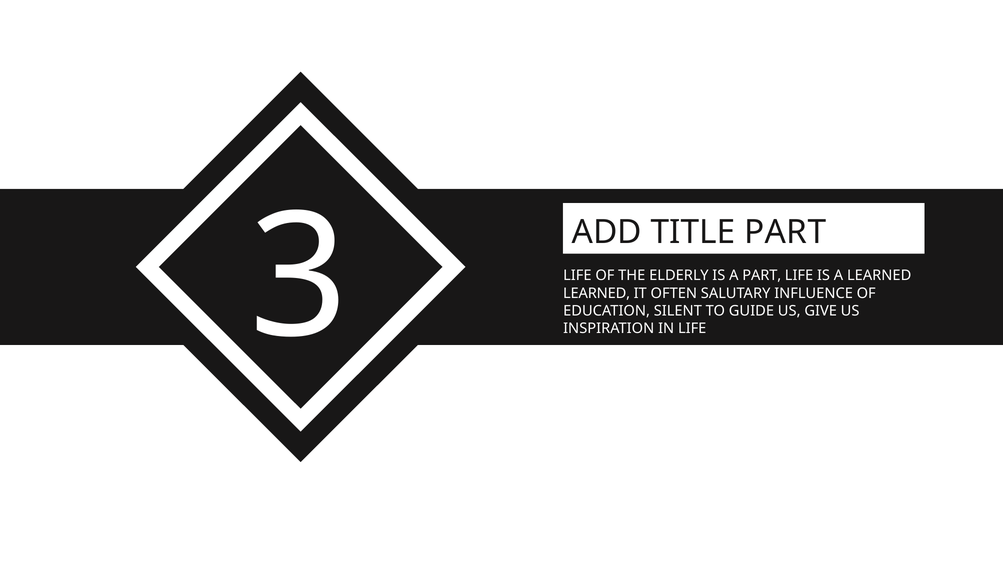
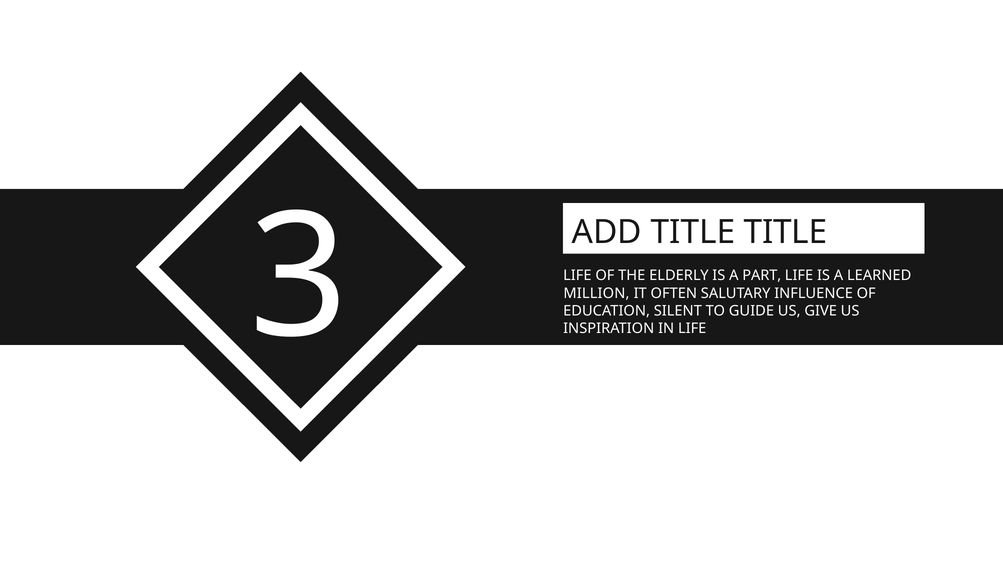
TITLE PART: PART -> TITLE
LEARNED at (597, 293): LEARNED -> MILLION
